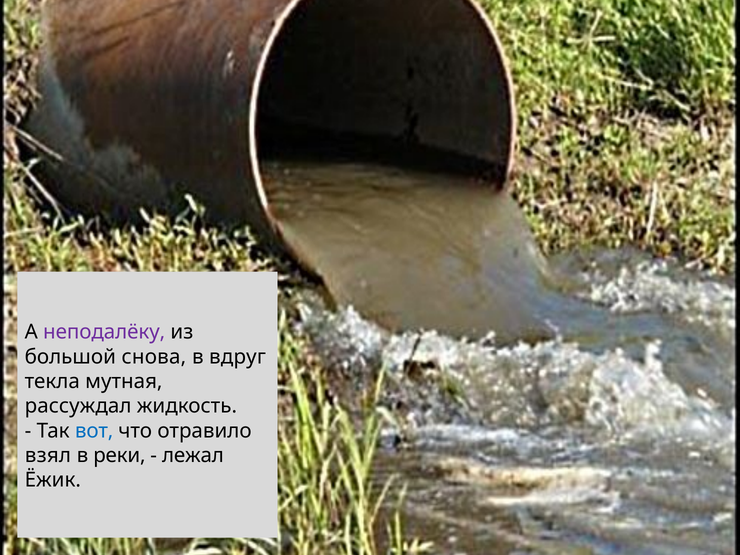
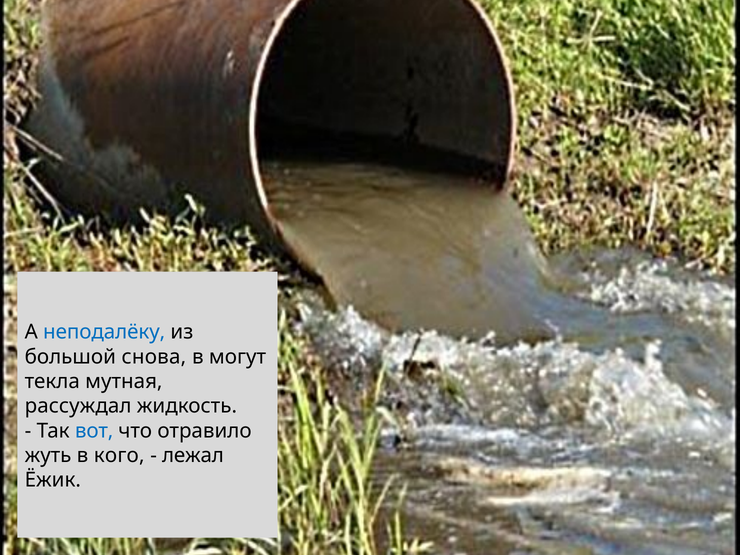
неподалёку colour: purple -> blue
вдруг: вдруг -> могут
взял: взял -> жуть
реки: реки -> кого
